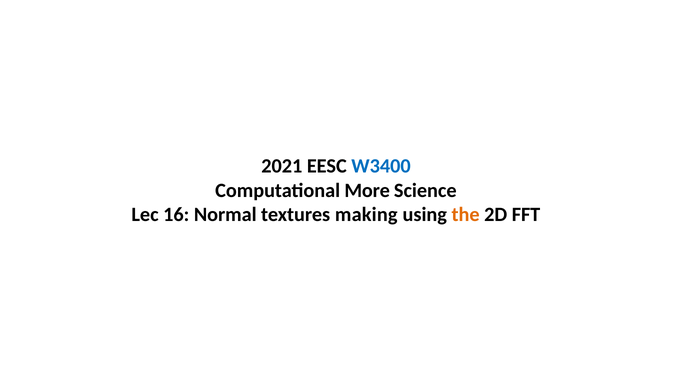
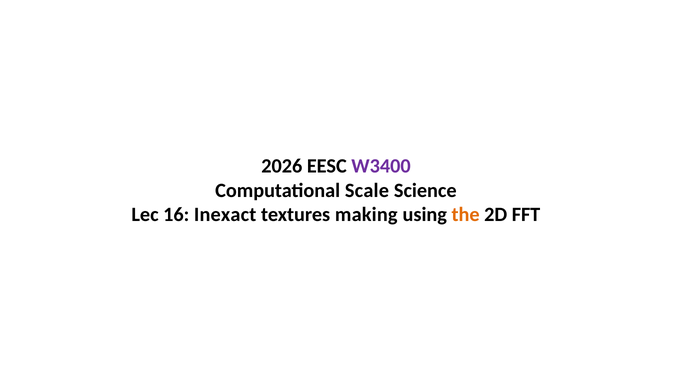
2021: 2021 -> 2026
W3400 colour: blue -> purple
More: More -> Scale
Normal: Normal -> Inexact
